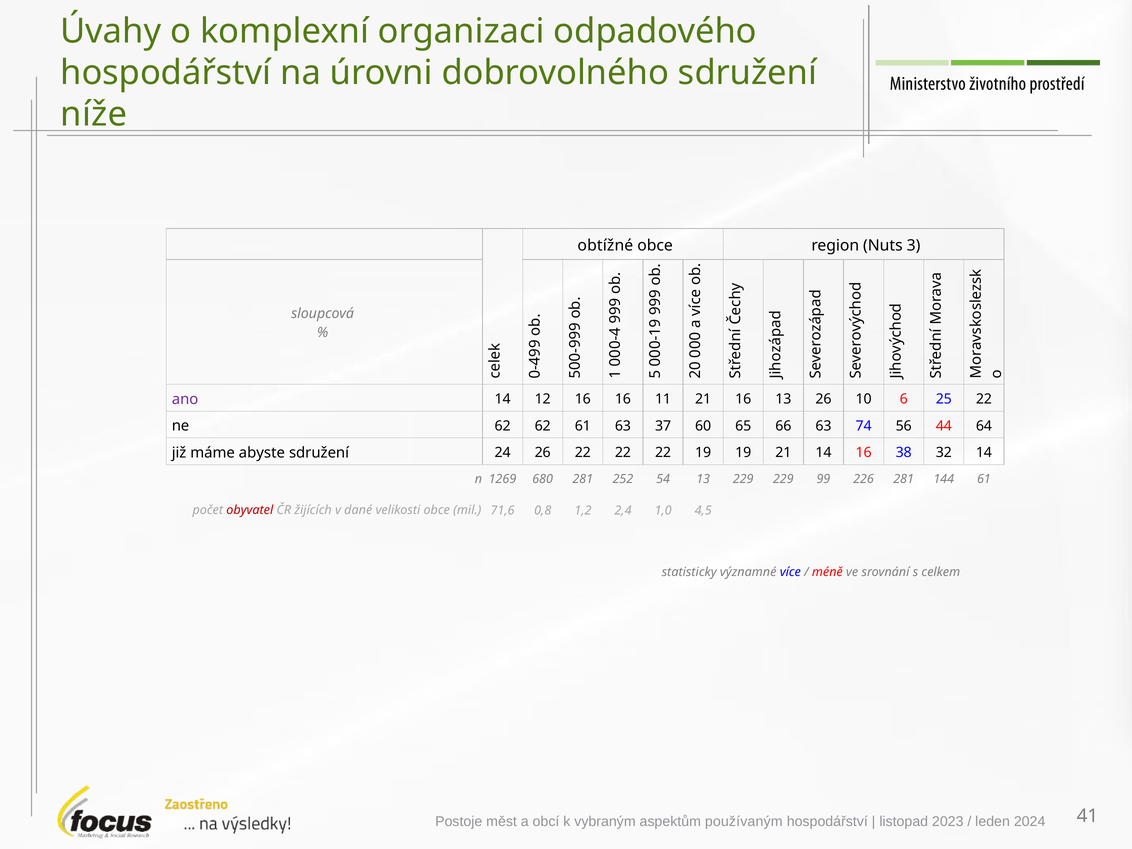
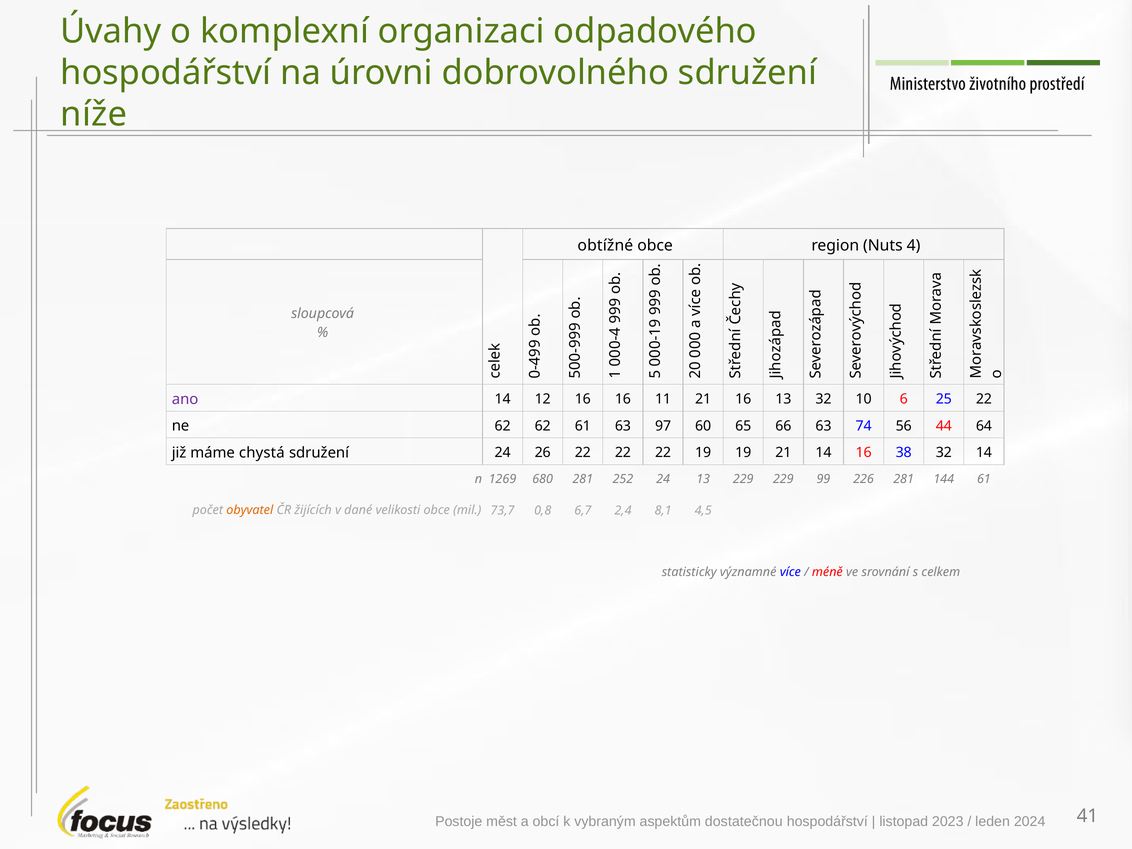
Nuts 3: 3 -> 4
13 26: 26 -> 32
37: 37 -> 97
abyste: abyste -> chystá
252 54: 54 -> 24
obyvatel colour: red -> orange
71,6: 71,6 -> 73,7
1,2: 1,2 -> 6,7
1,0: 1,0 -> 8,1
používaným: používaným -> dostatečnou
